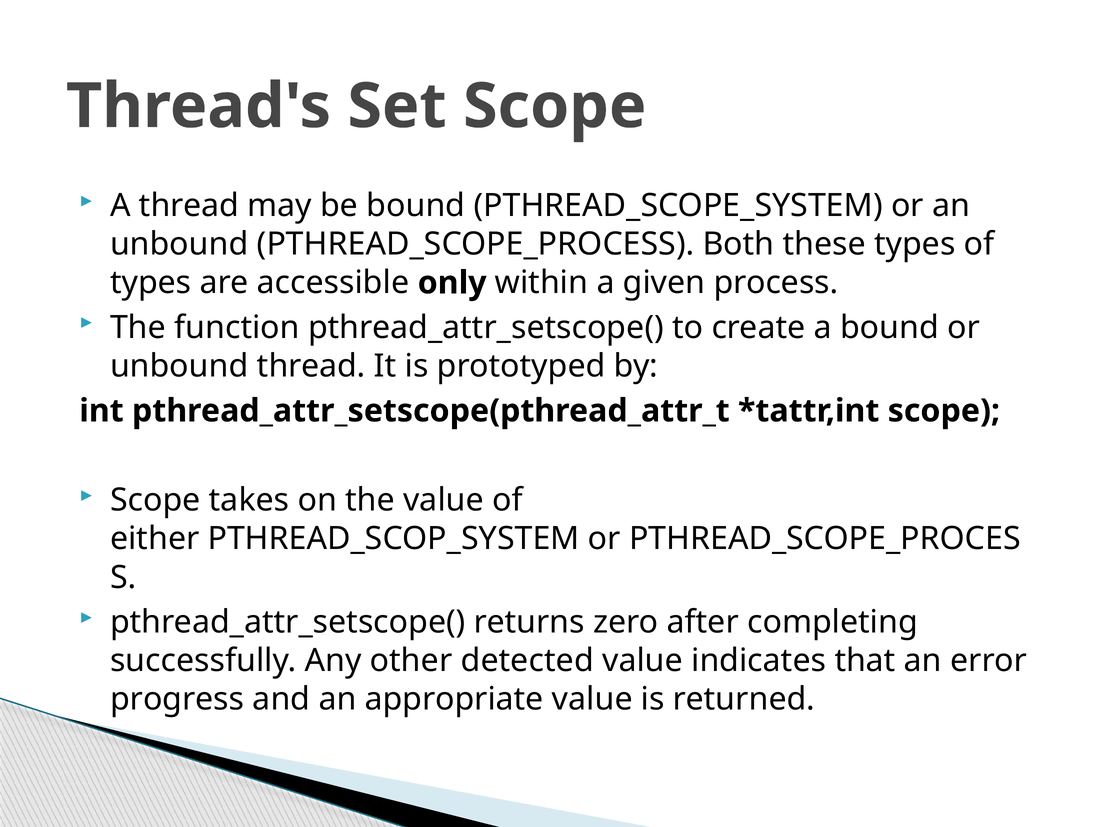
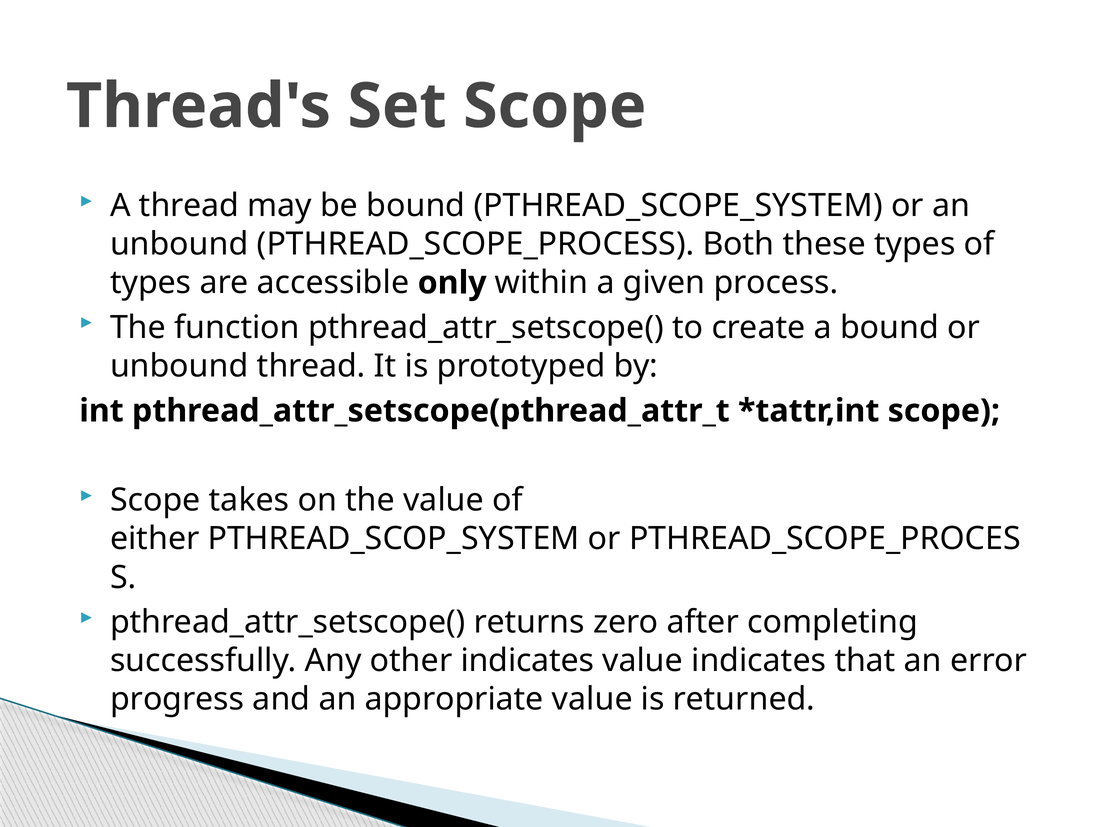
other detected: detected -> indicates
